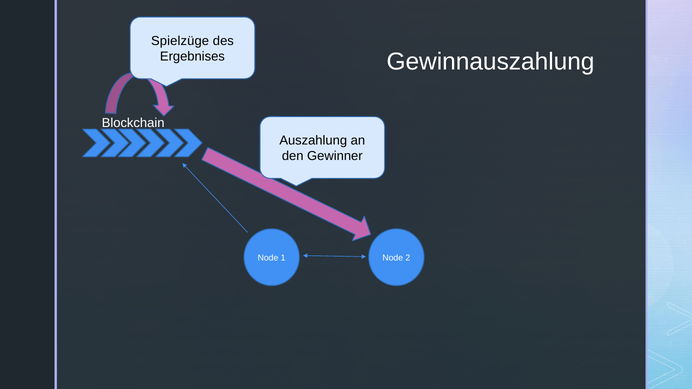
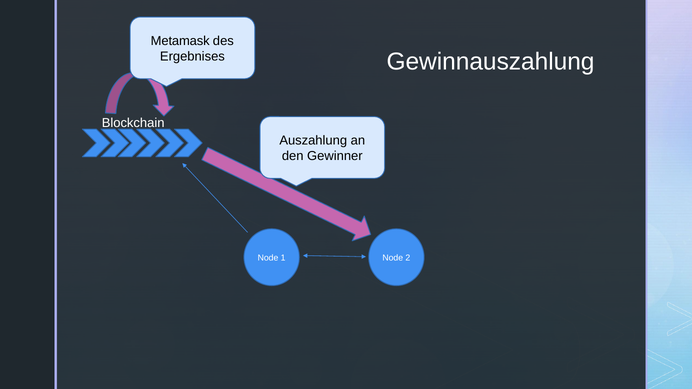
Spielzüge: Spielzüge -> Metamask
